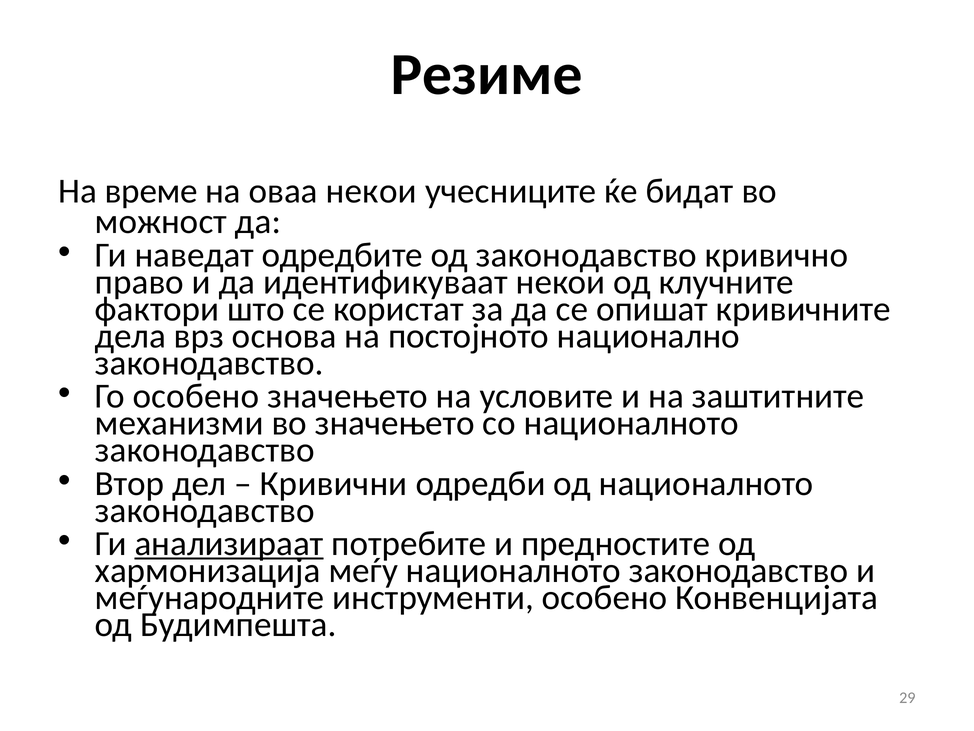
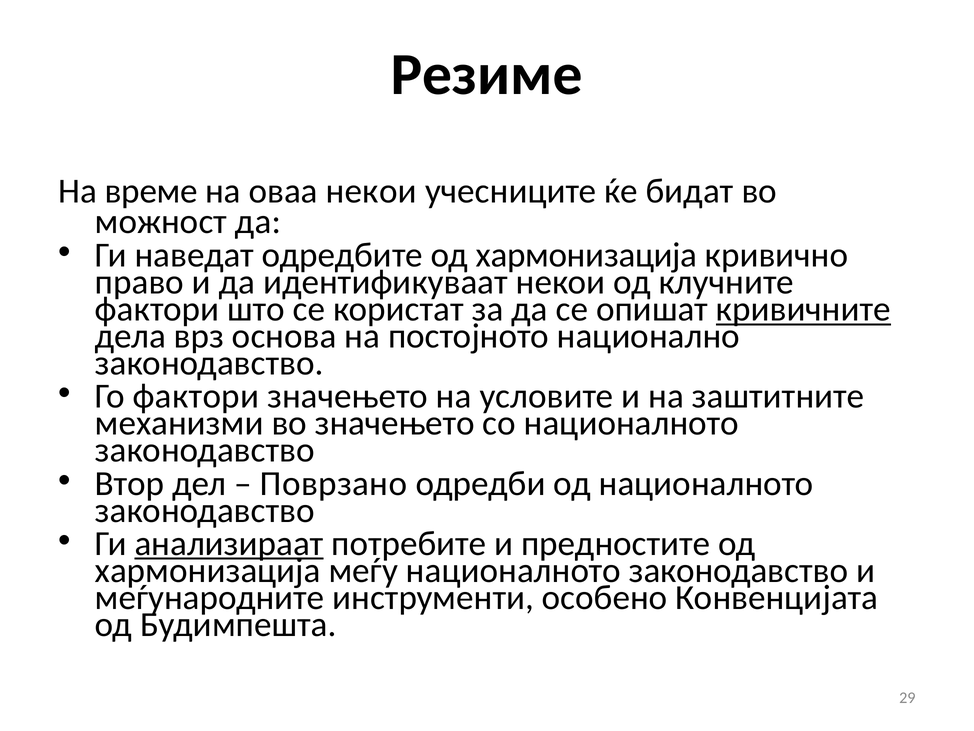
одредбите од законодавство: законодавство -> хармонизација
кривичните underline: none -> present
Го особено: особено -> фактори
Кривични: Кривични -> Поврзано
